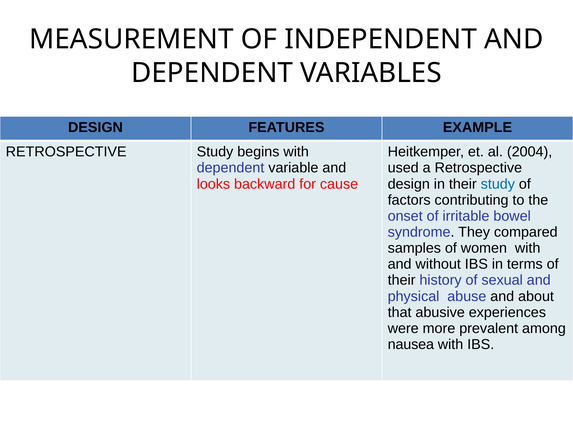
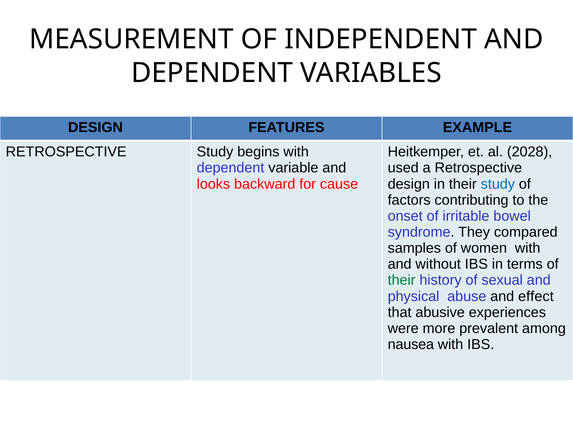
2004: 2004 -> 2028
their at (402, 280) colour: black -> green
about: about -> effect
